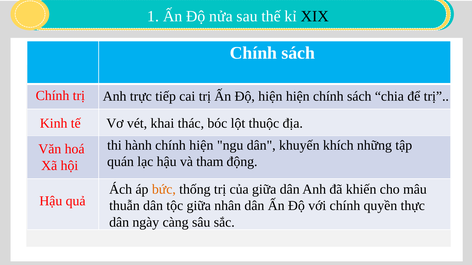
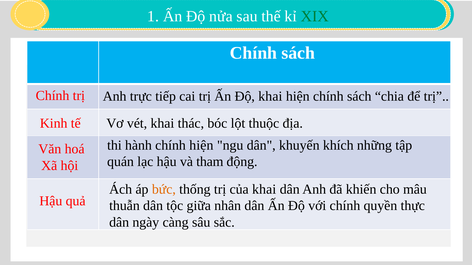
XIX colour: black -> green
Độ hiện: hiện -> khai
của giữa: giữa -> khai
